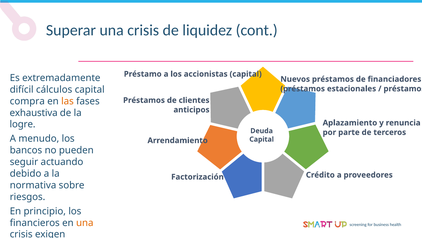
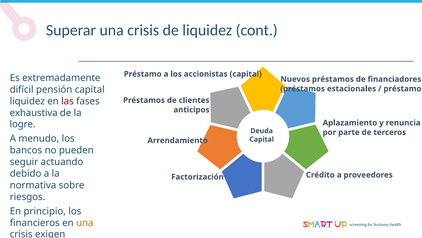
cálculos: cálculos -> pensión
compra at (27, 101): compra -> liquidez
las colour: orange -> red
